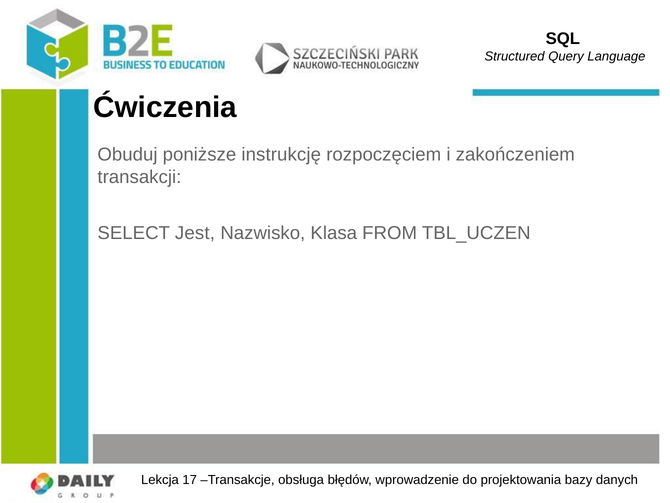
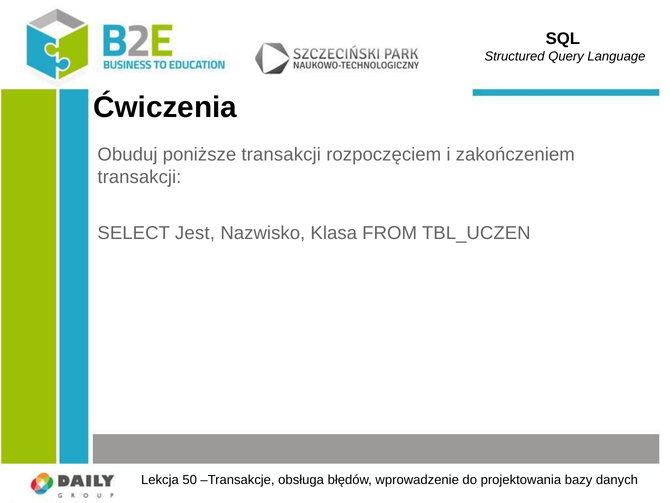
poniższe instrukcję: instrukcję -> transakcji
17: 17 -> 50
